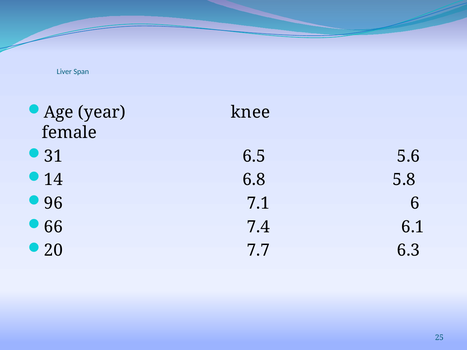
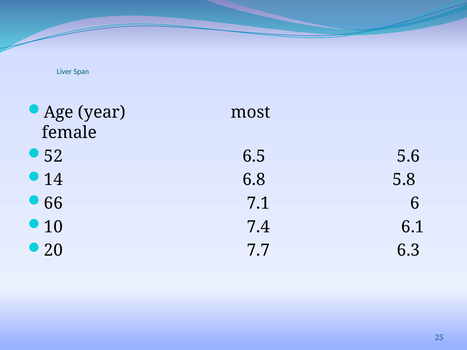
knee: knee -> most
31: 31 -> 52
96: 96 -> 66
66: 66 -> 10
